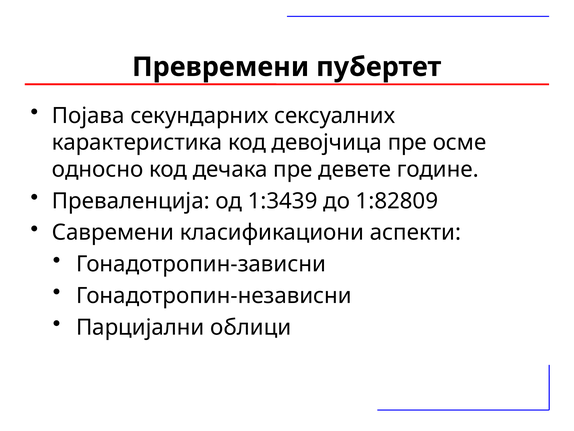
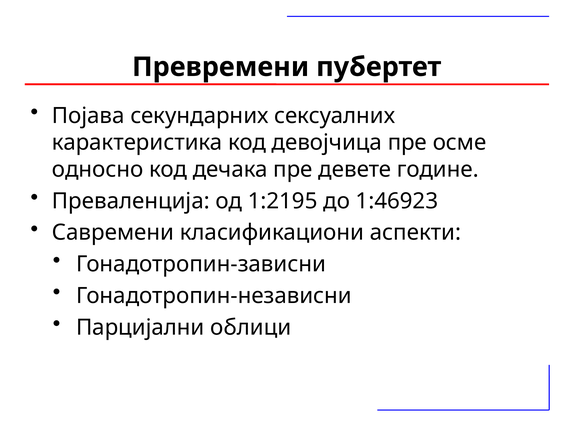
1:3439: 1:3439 -> 1:2195
1:82809: 1:82809 -> 1:46923
